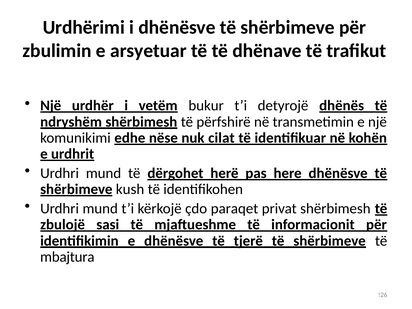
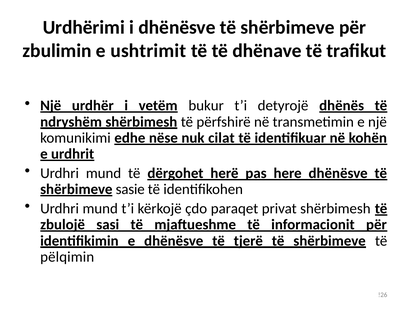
arsyetuar: arsyetuar -> ushtrimit
kush: kush -> sasie
mbajtura: mbajtura -> pëlqimin
